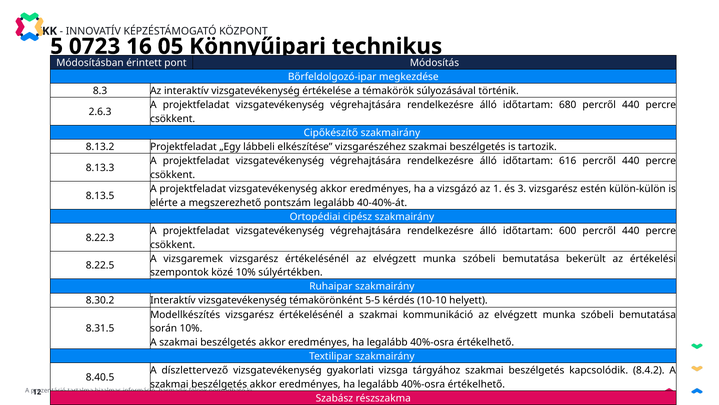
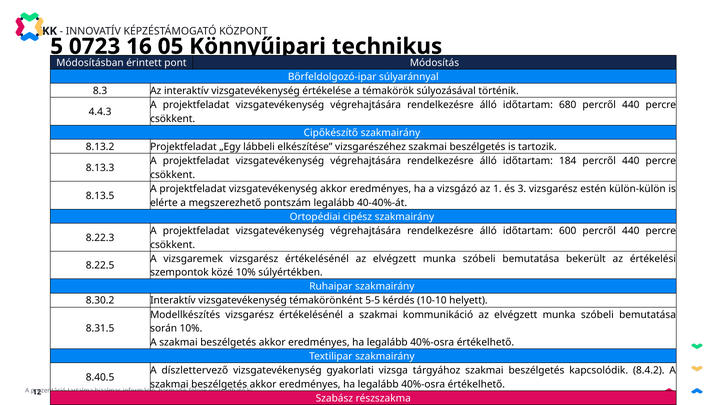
Bőrfeldolgozó-ipar megkezdése: megkezdése -> súlyaránnyal
2.6.3: 2.6.3 -> 4.4.3
616: 616 -> 184
